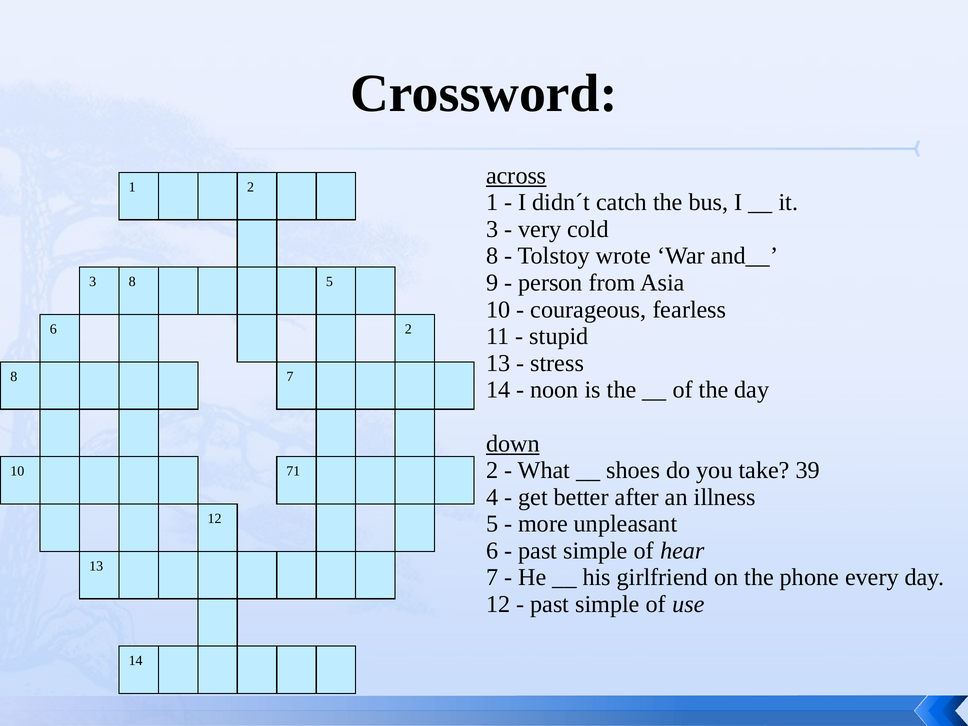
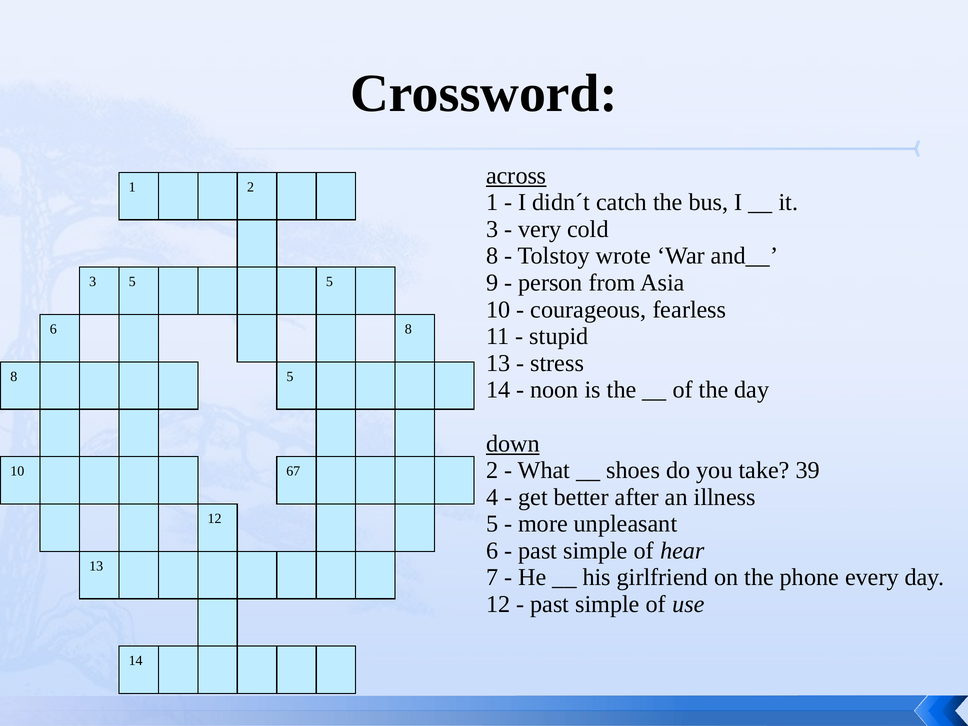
3 8: 8 -> 5
6 2: 2 -> 8
8 7: 7 -> 5
71: 71 -> 67
